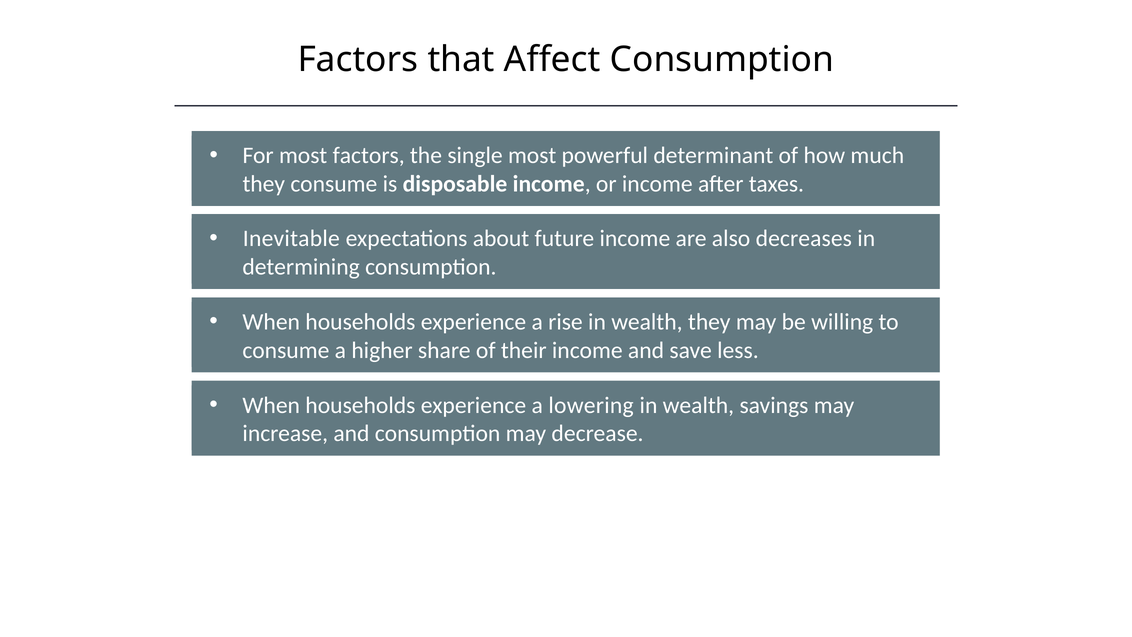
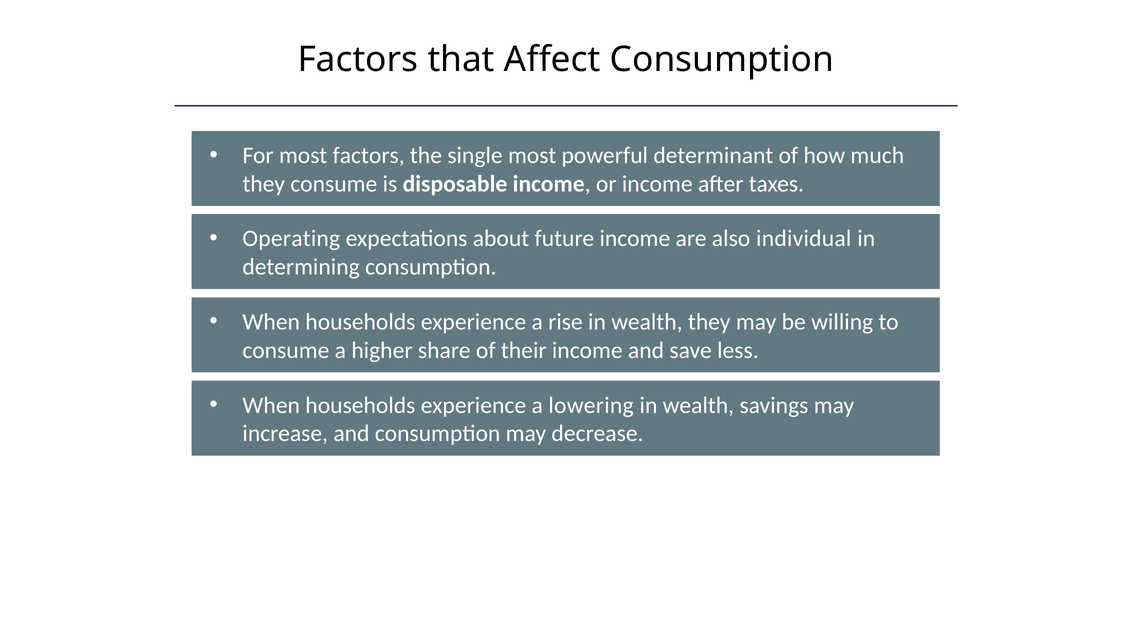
Inevitable: Inevitable -> Operating
decreases: decreases -> individual
